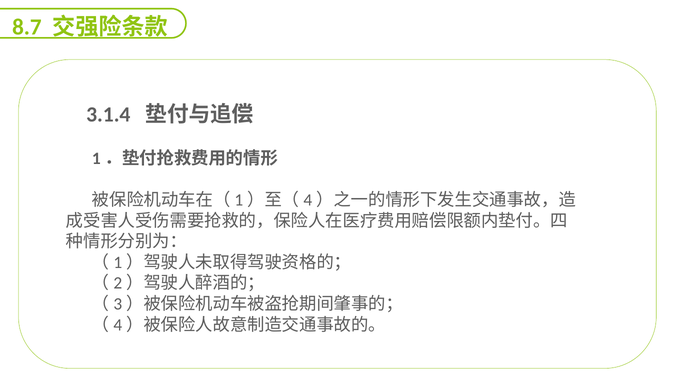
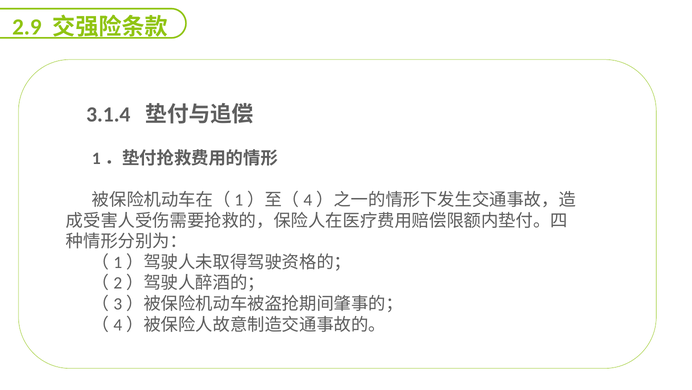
8.7: 8.7 -> 2.9
